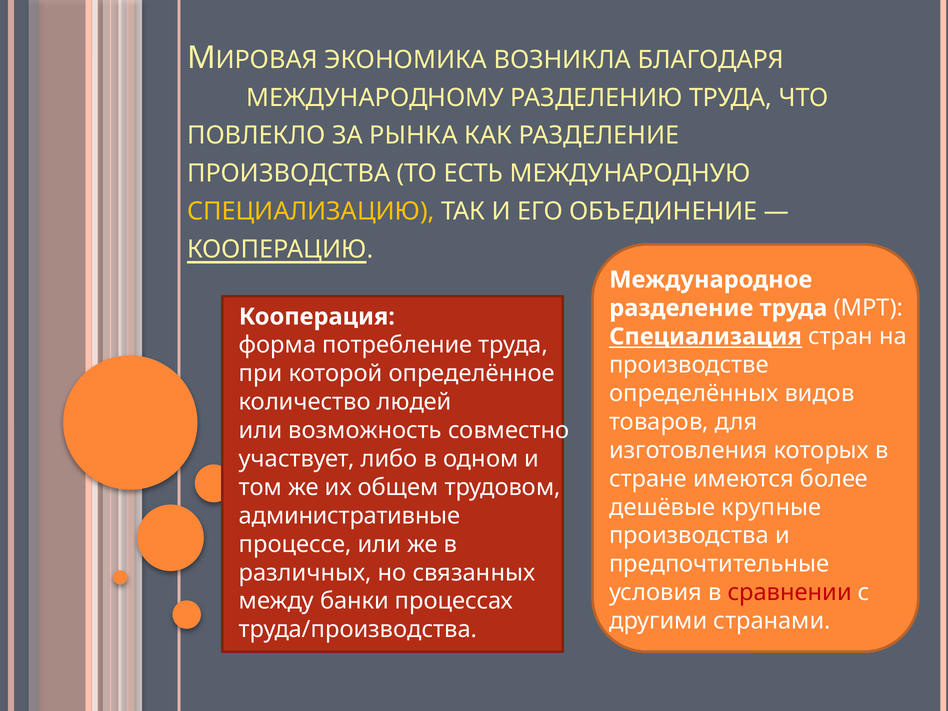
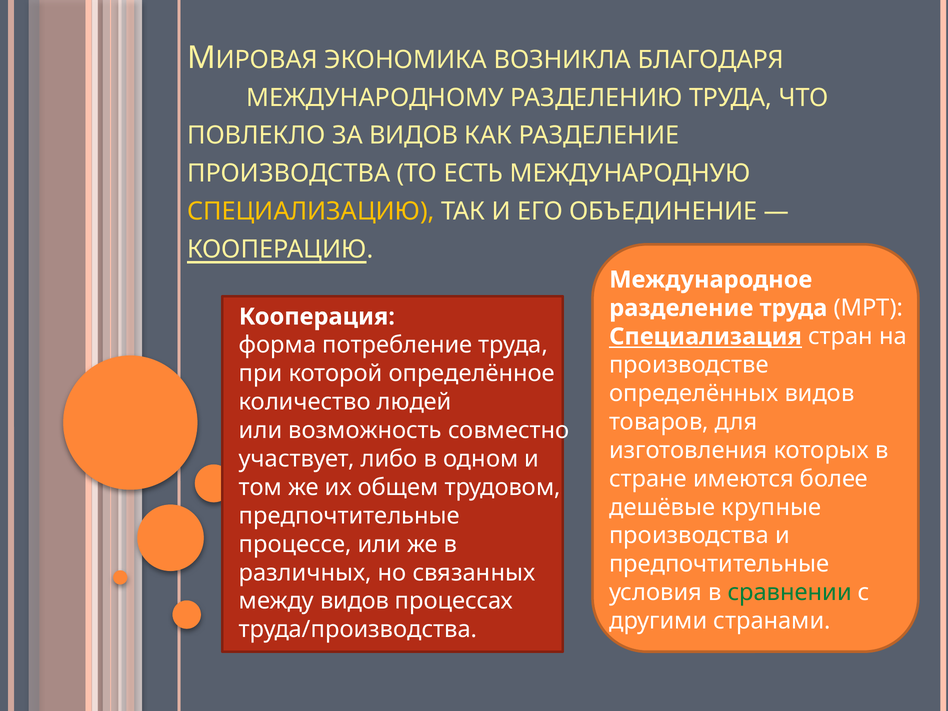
ЗА РЫНКА: РЫНКА -> ВИДОВ
административные at (350, 516): административные -> предпочтительные
сравнении colour: red -> green
между банки: банки -> видов
